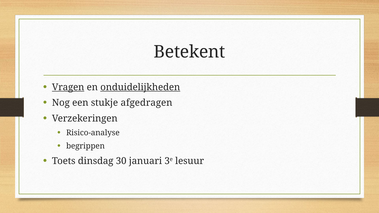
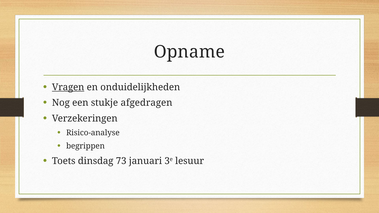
Betekent: Betekent -> Opname
onduidelijkheden underline: present -> none
30: 30 -> 73
